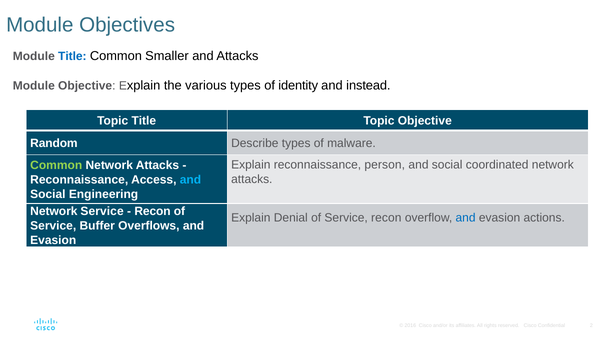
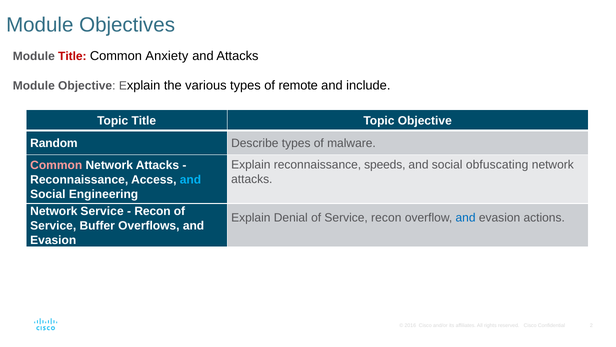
Title at (72, 56) colour: blue -> red
Smaller: Smaller -> Anxiety
identity: identity -> remote
instead: instead -> include
person: person -> speeds
coordinated: coordinated -> obfuscating
Common at (56, 165) colour: light green -> pink
